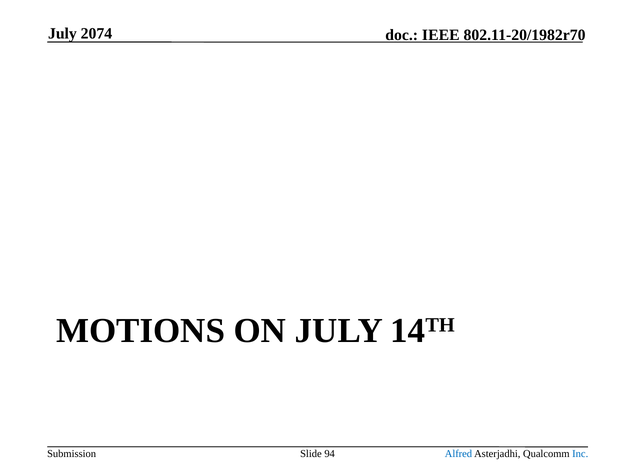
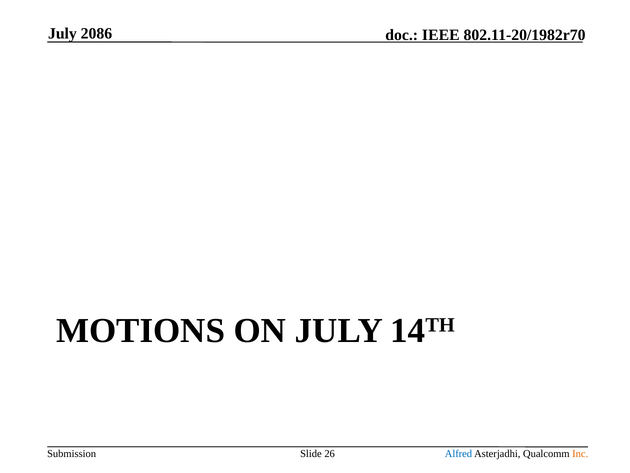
2074: 2074 -> 2086
94: 94 -> 26
Inc colour: blue -> orange
